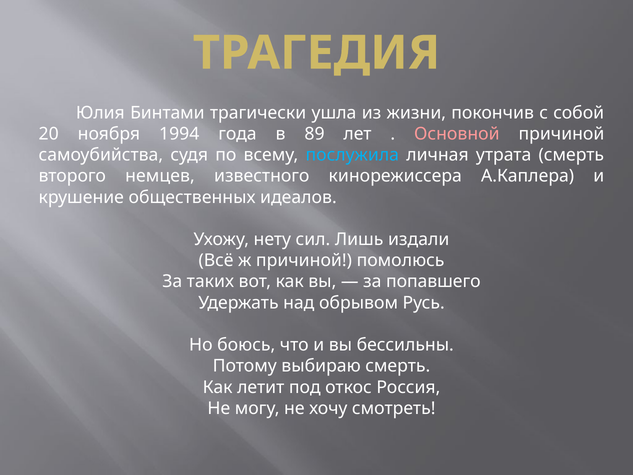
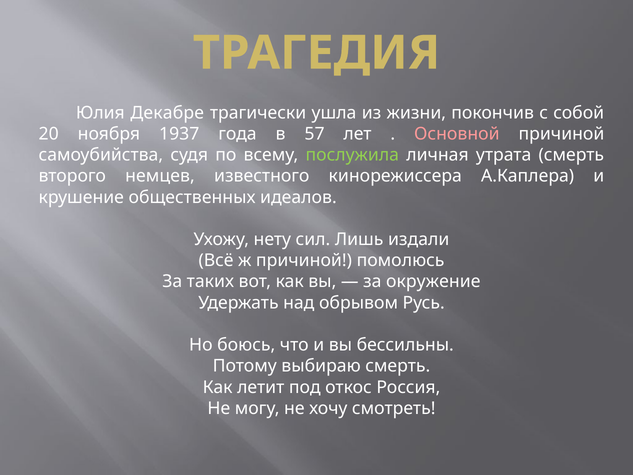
Бинтами: Бинтами -> Декабре
1994: 1994 -> 1937
89: 89 -> 57
послужила colour: light blue -> light green
попавшего: попавшего -> окружение
